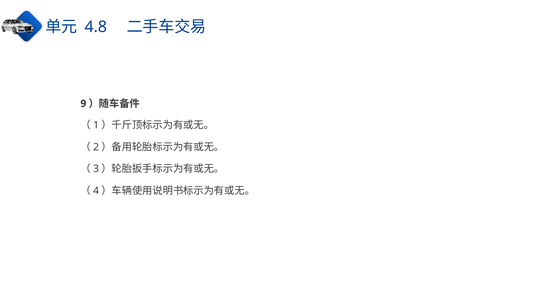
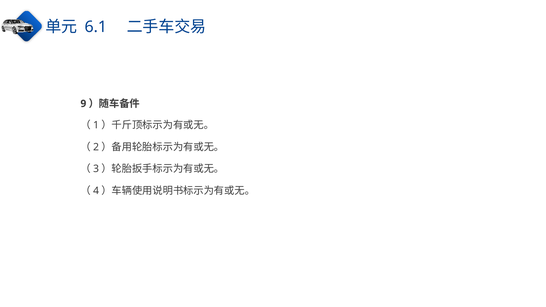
4.8: 4.8 -> 6.1
